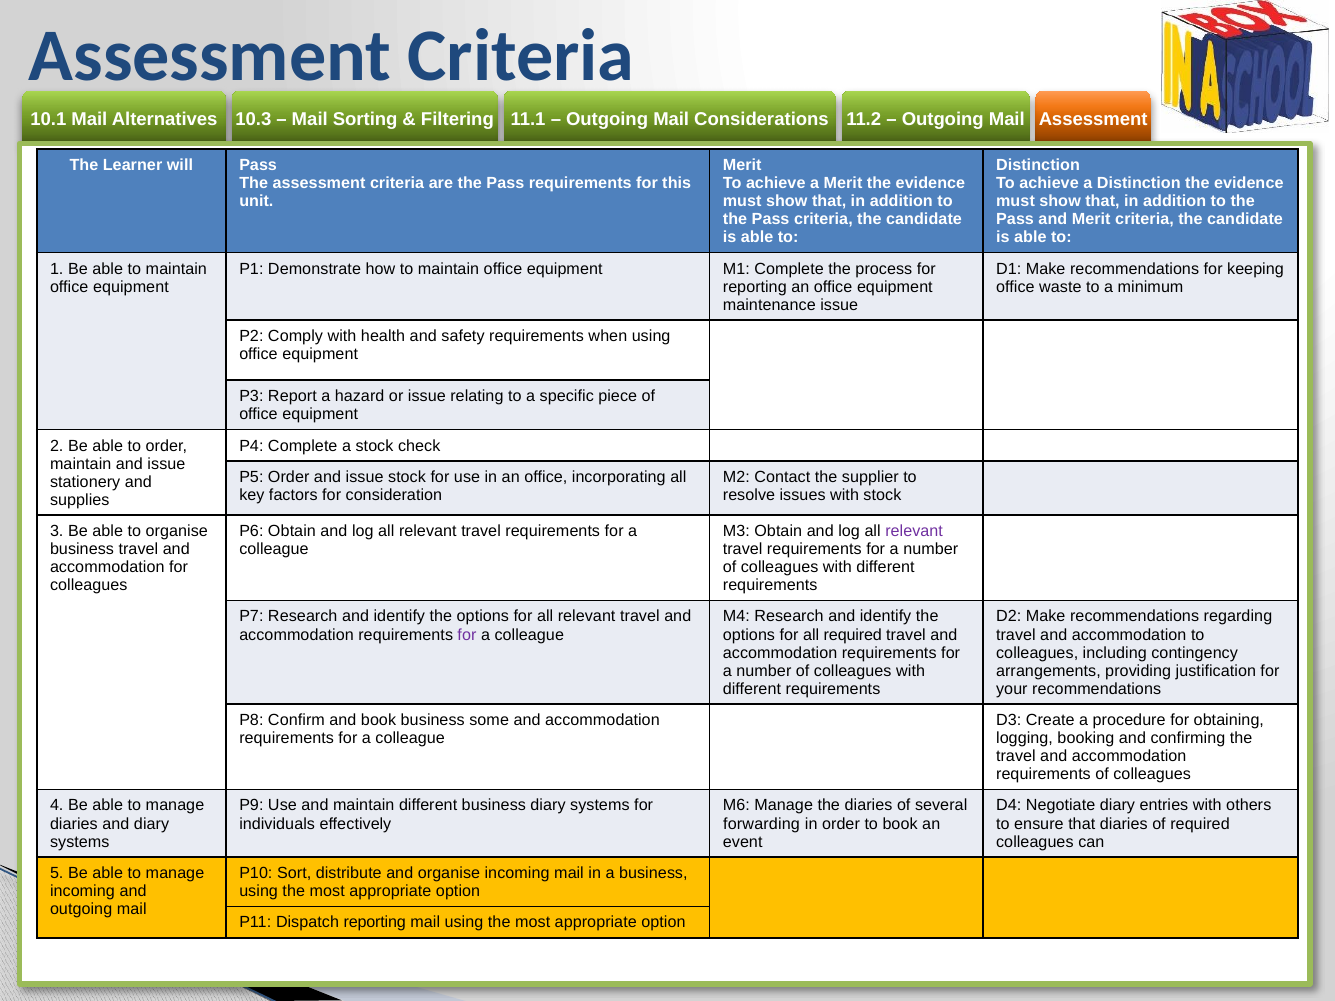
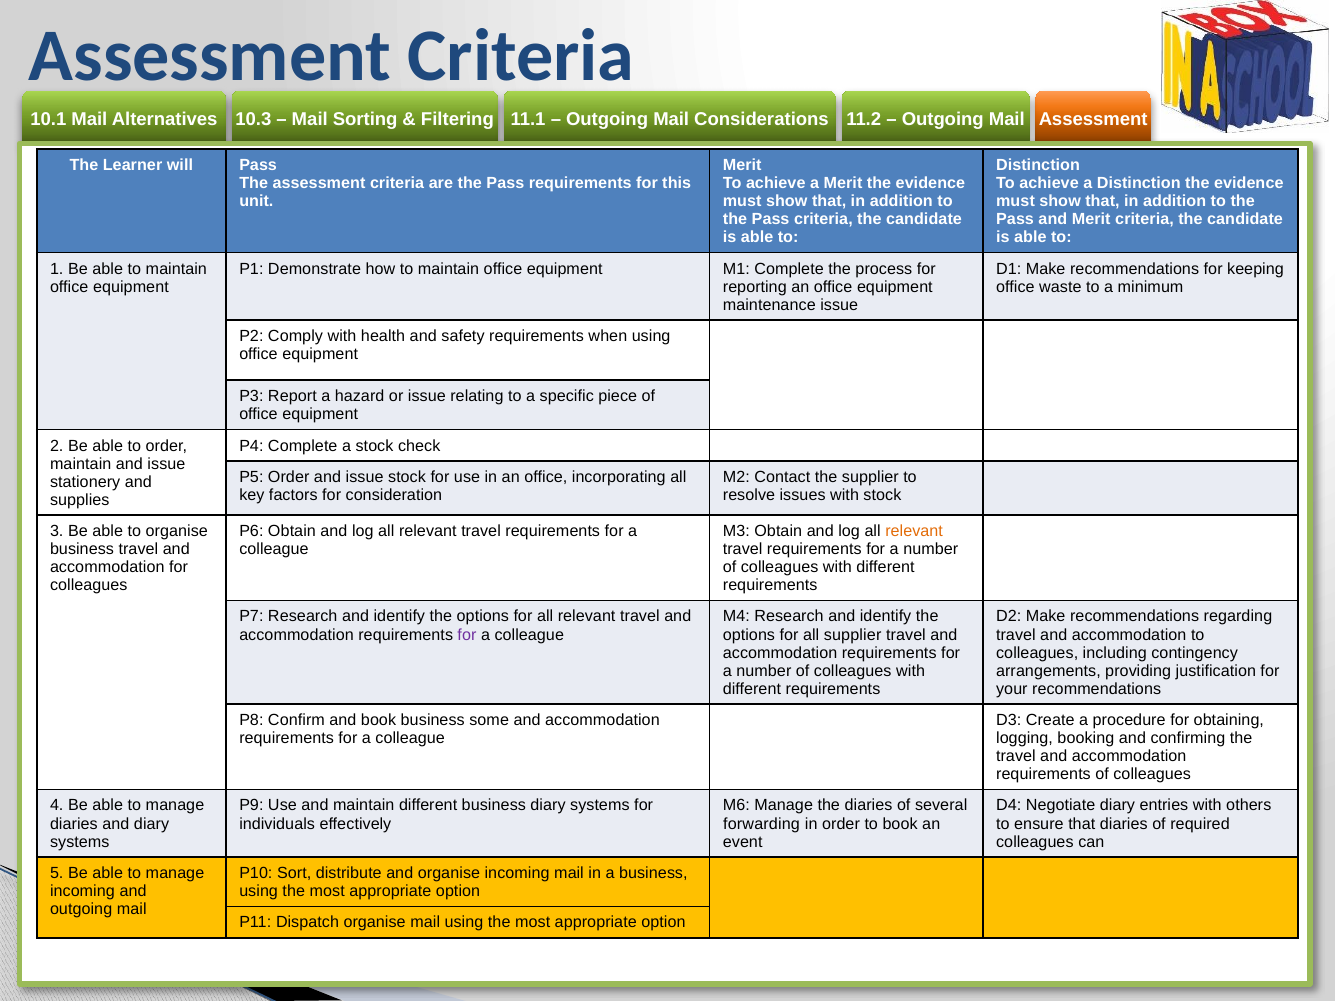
relevant at (914, 531) colour: purple -> orange
all required: required -> supplier
Dispatch reporting: reporting -> organise
